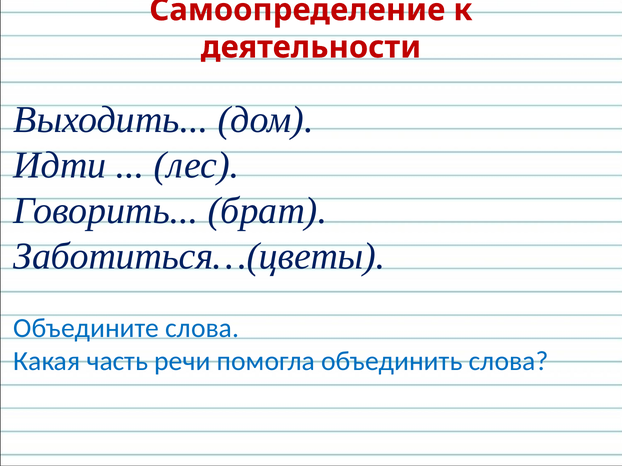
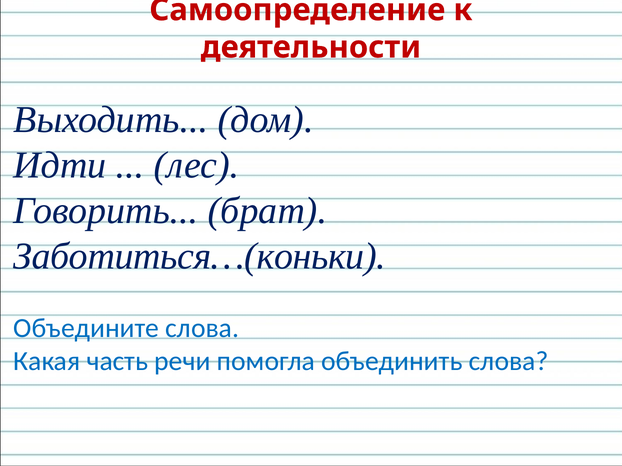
Заботиться…(цветы: Заботиться…(цветы -> Заботиться…(коньки
